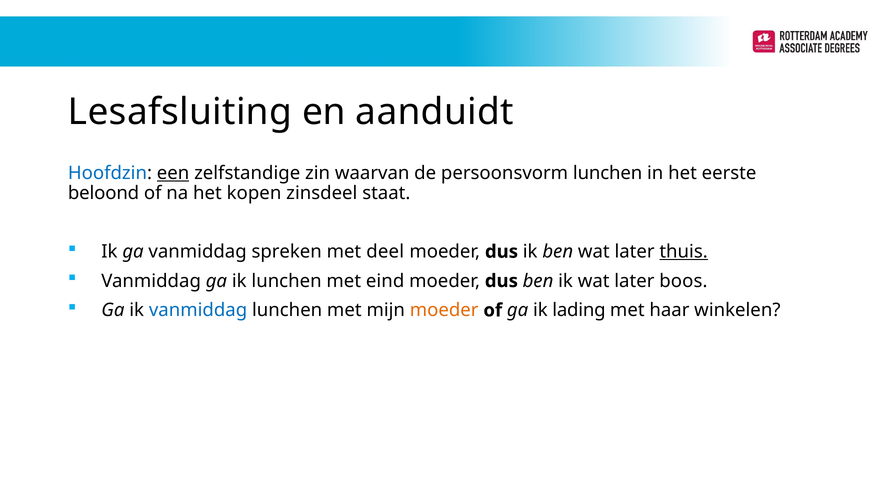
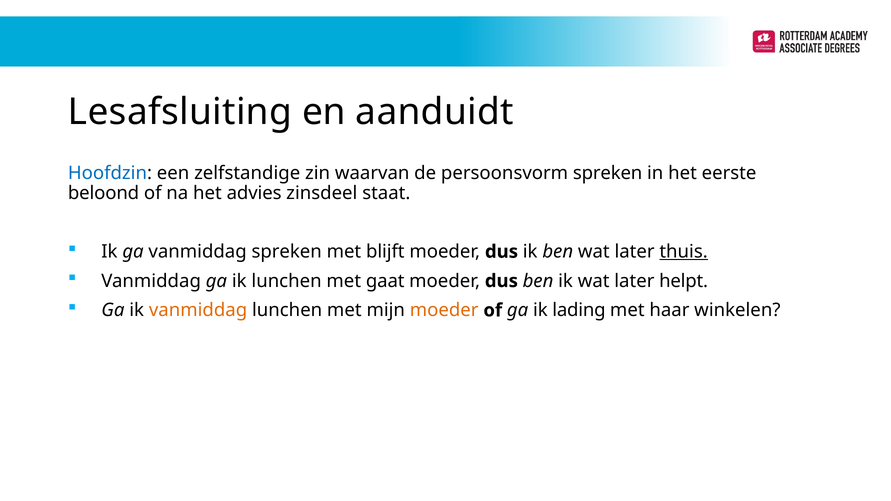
een underline: present -> none
persoonsvorm lunchen: lunchen -> spreken
kopen: kopen -> advies
deel: deel -> blijft
eind: eind -> gaat
boos: boos -> helpt
vanmiddag at (198, 310) colour: blue -> orange
